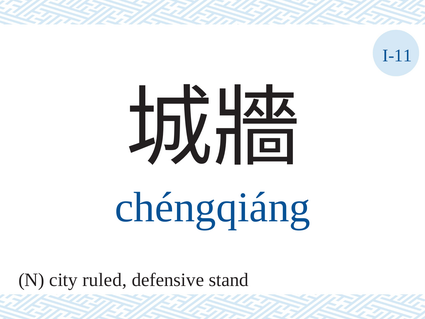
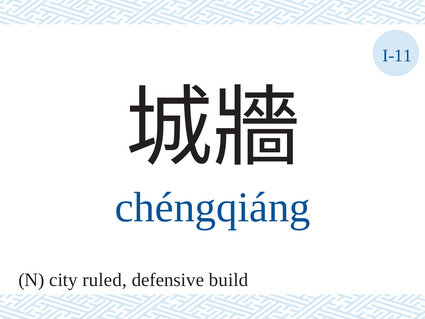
stand: stand -> build
